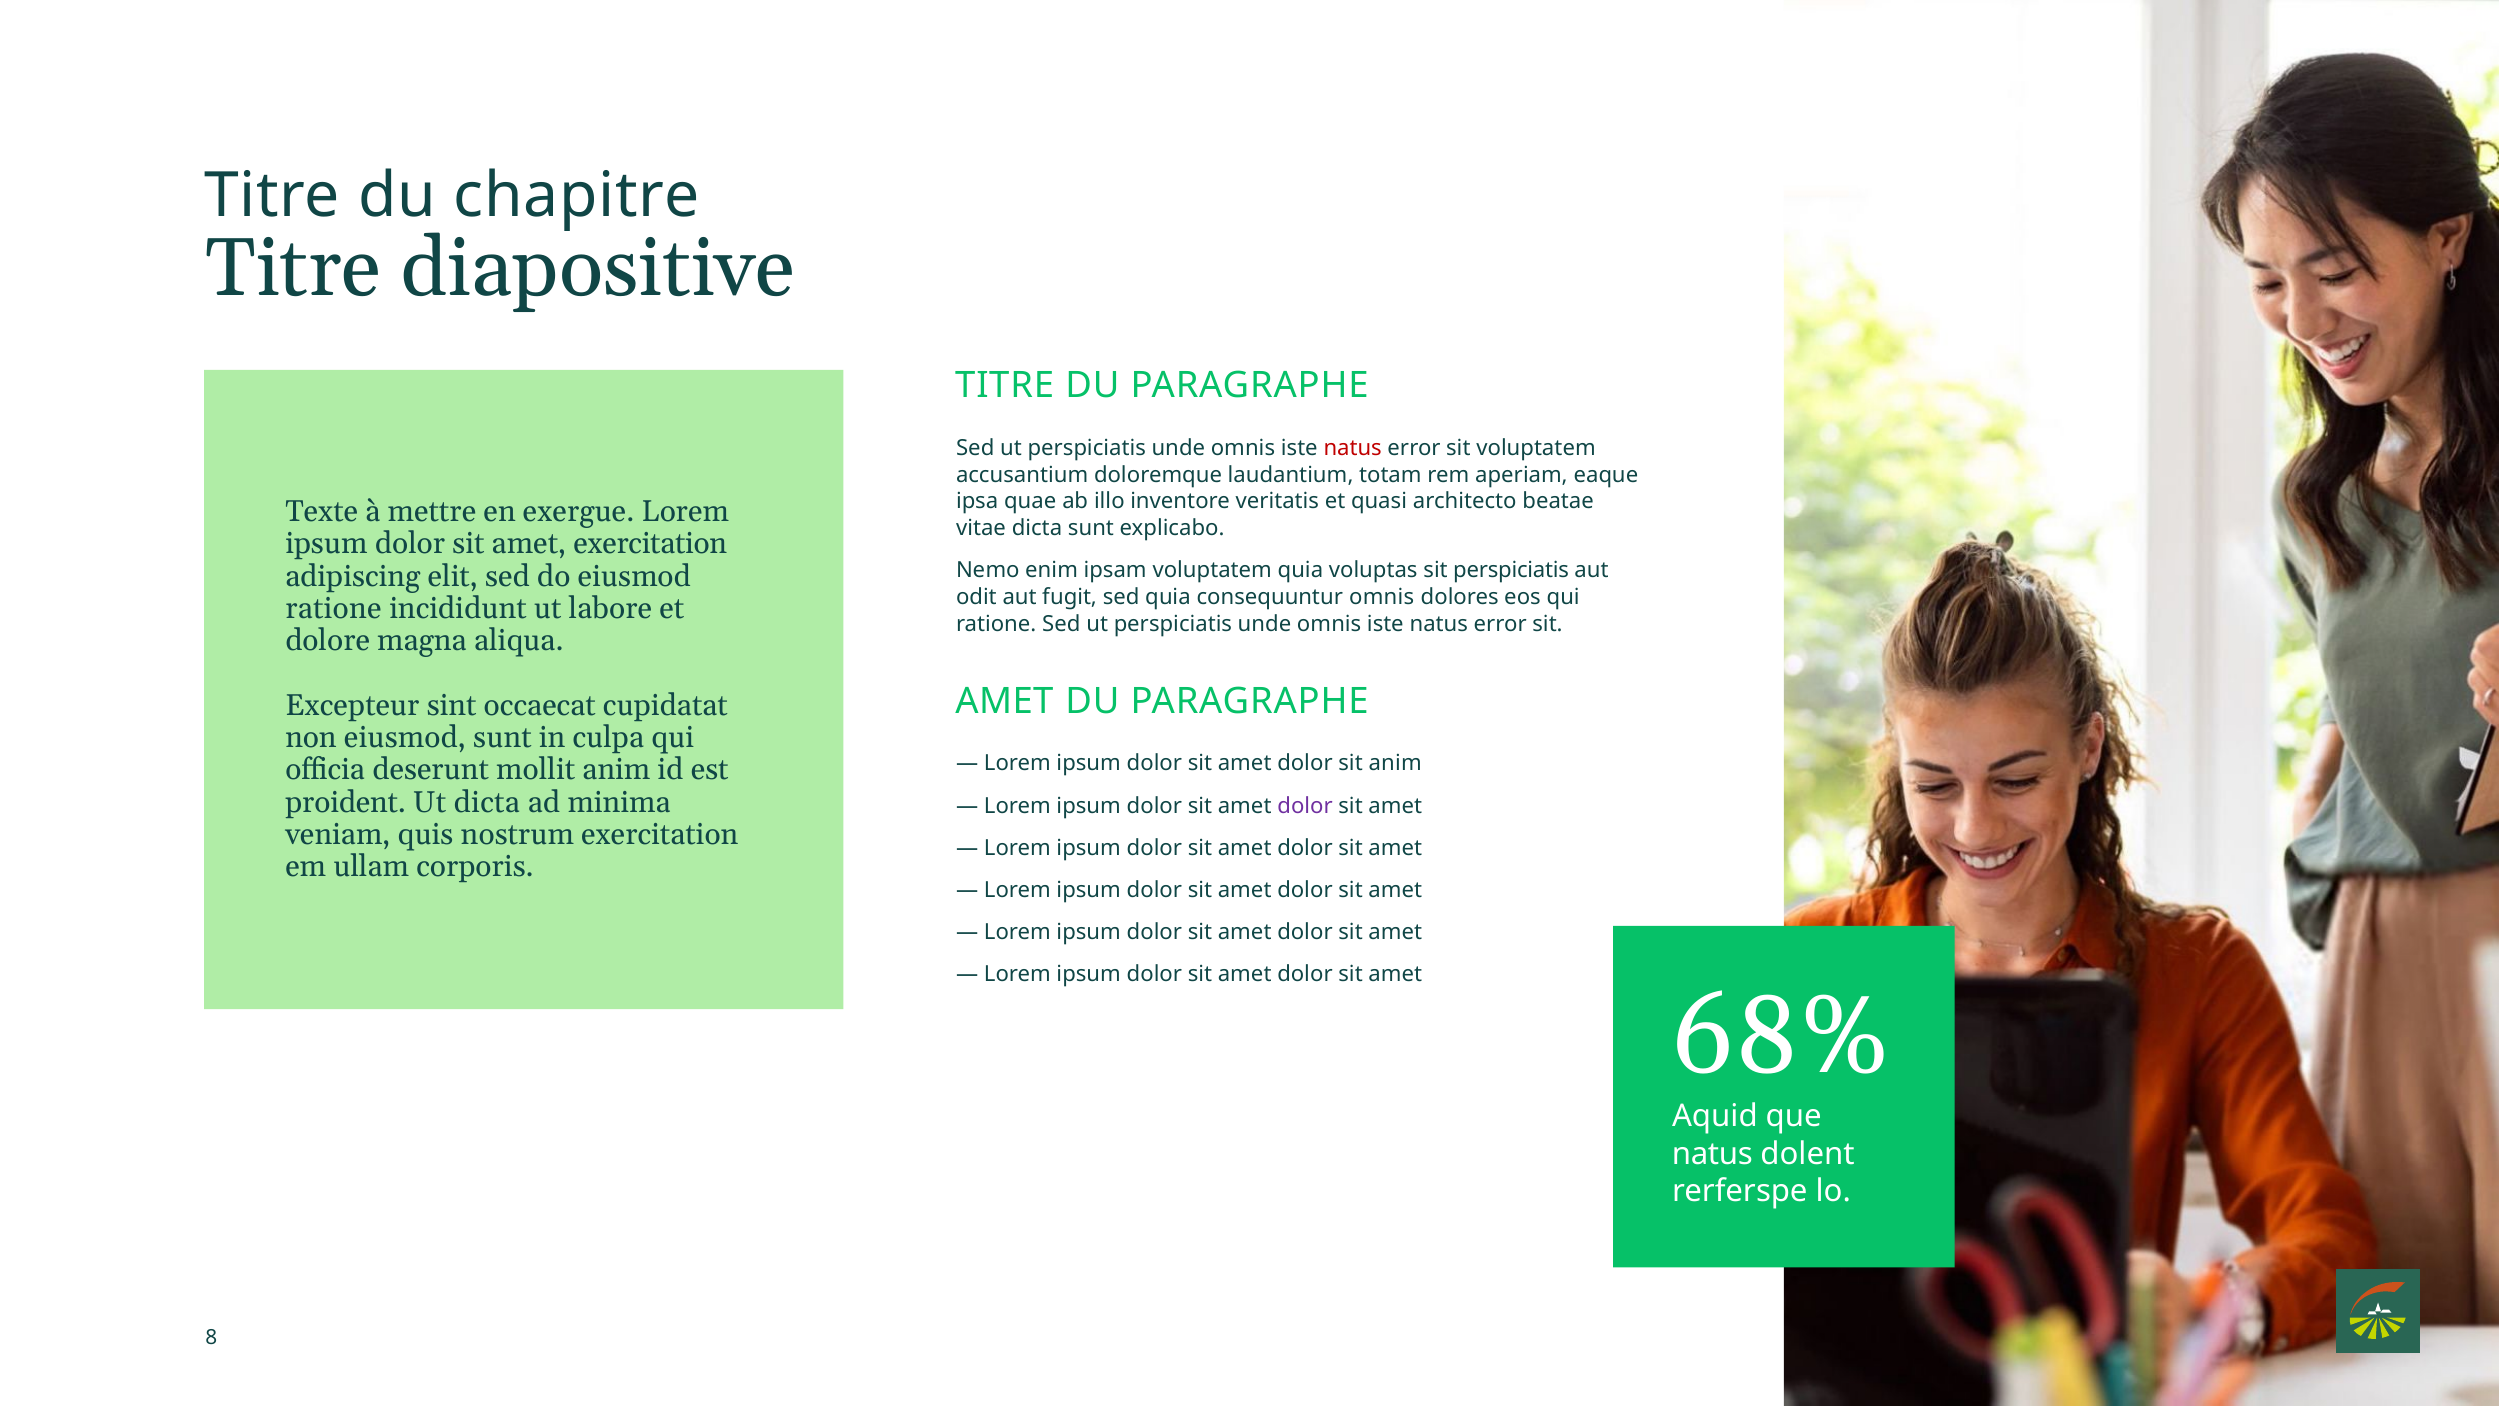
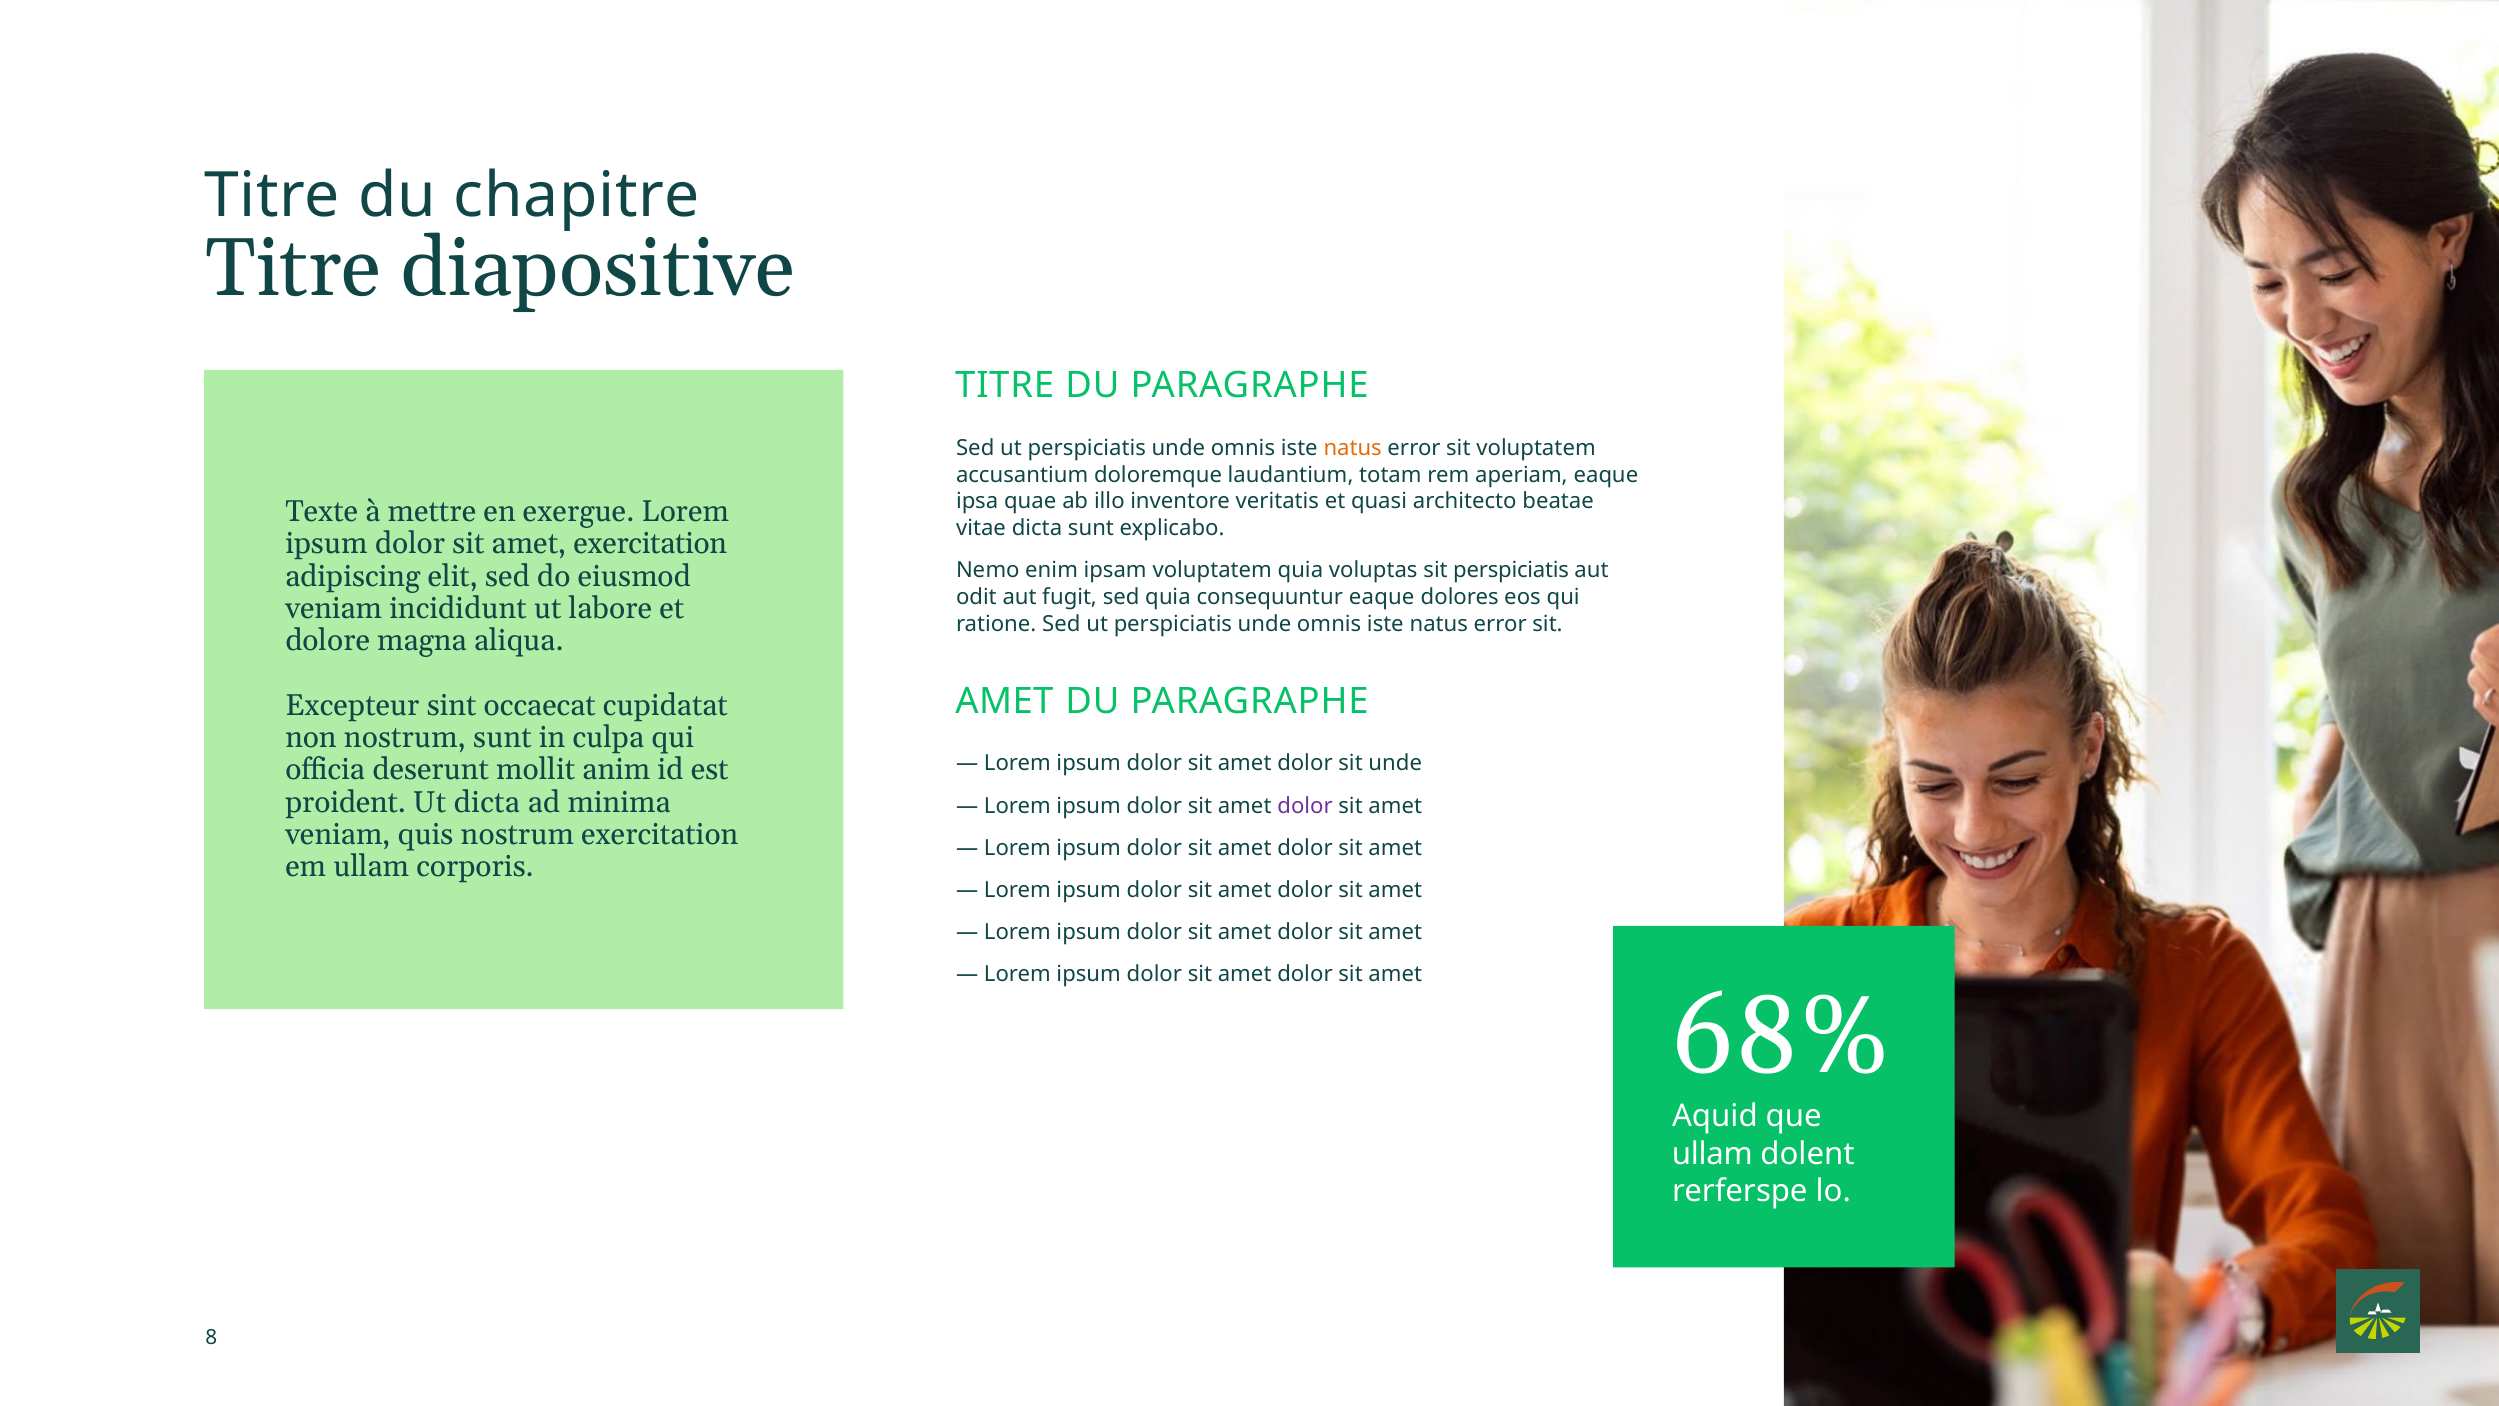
natus at (1353, 448) colour: red -> orange
consequuntur omnis: omnis -> eaque
ratione at (333, 608): ratione -> veniam
non eiusmod: eiusmod -> nostrum
sit anim: anim -> unde
natus at (1712, 1154): natus -> ullam
